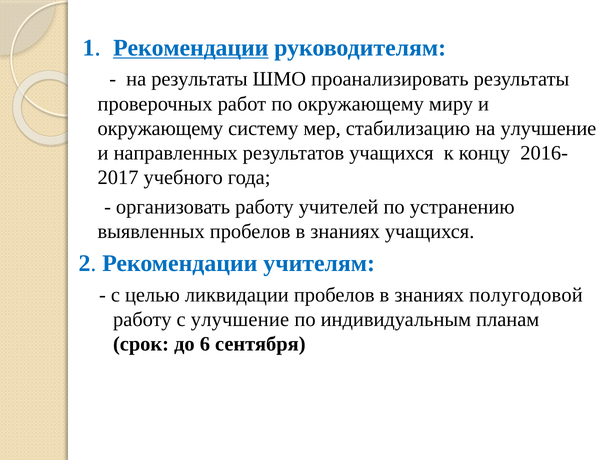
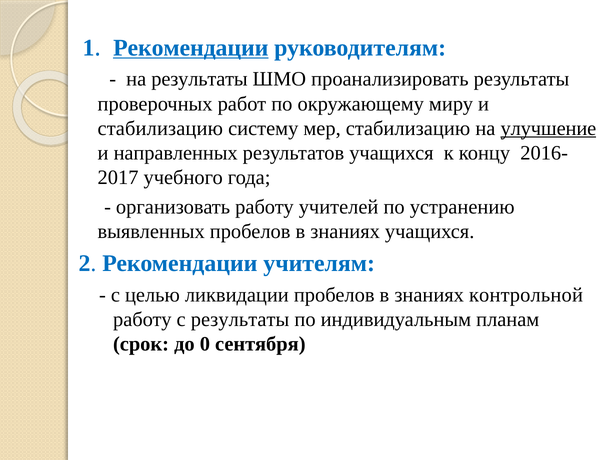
окружающему at (160, 128): окружающему -> стабилизацию
улучшение at (548, 128) underline: none -> present
полугодовой: полугодовой -> контрольной
с улучшение: улучшение -> результаты
6: 6 -> 0
